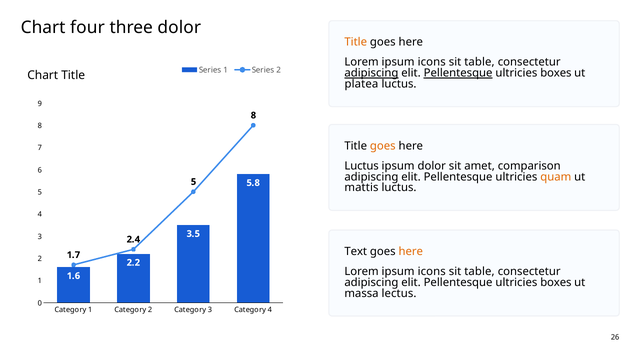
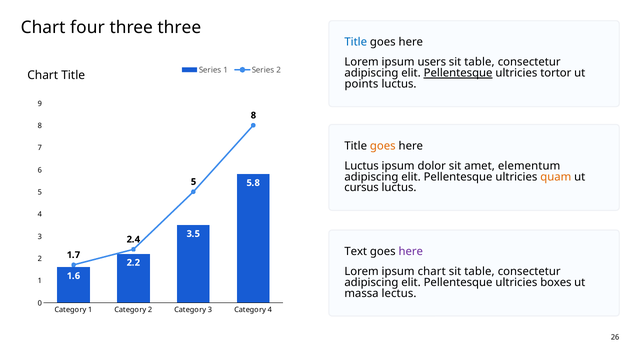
three dolor: dolor -> three
Title at (356, 42) colour: orange -> blue
icons at (432, 62): icons -> users
adipiscing at (371, 73) underline: present -> none
boxes at (556, 73): boxes -> tortor
platea: platea -> points
comparison: comparison -> elementum
mattis: mattis -> cursus
here at (411, 251) colour: orange -> purple
icons at (432, 271): icons -> chart
